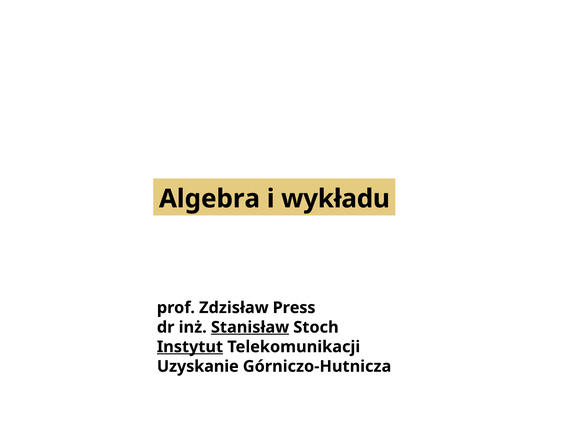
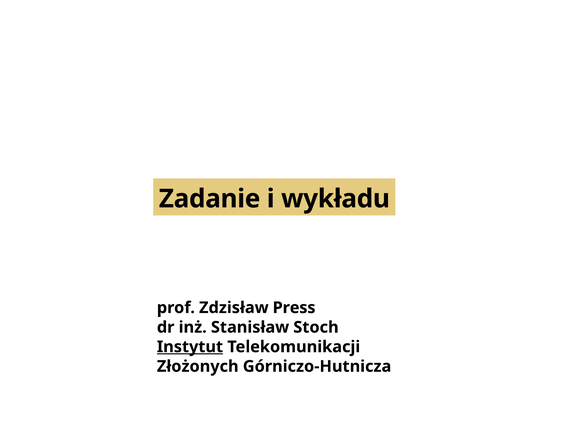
Algebra: Algebra -> Zadanie
Stanisław underline: present -> none
Uzyskanie: Uzyskanie -> Złożonych
